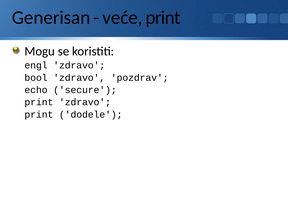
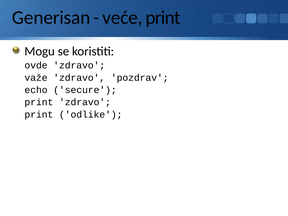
engl: engl -> ovde
bool: bool -> važe
dodele: dodele -> odlike
